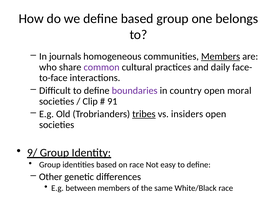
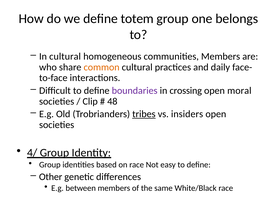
define based: based -> totem
In journals: journals -> cultural
Members at (221, 57) underline: present -> none
common colour: purple -> orange
country: country -> crossing
91: 91 -> 48
9/: 9/ -> 4/
